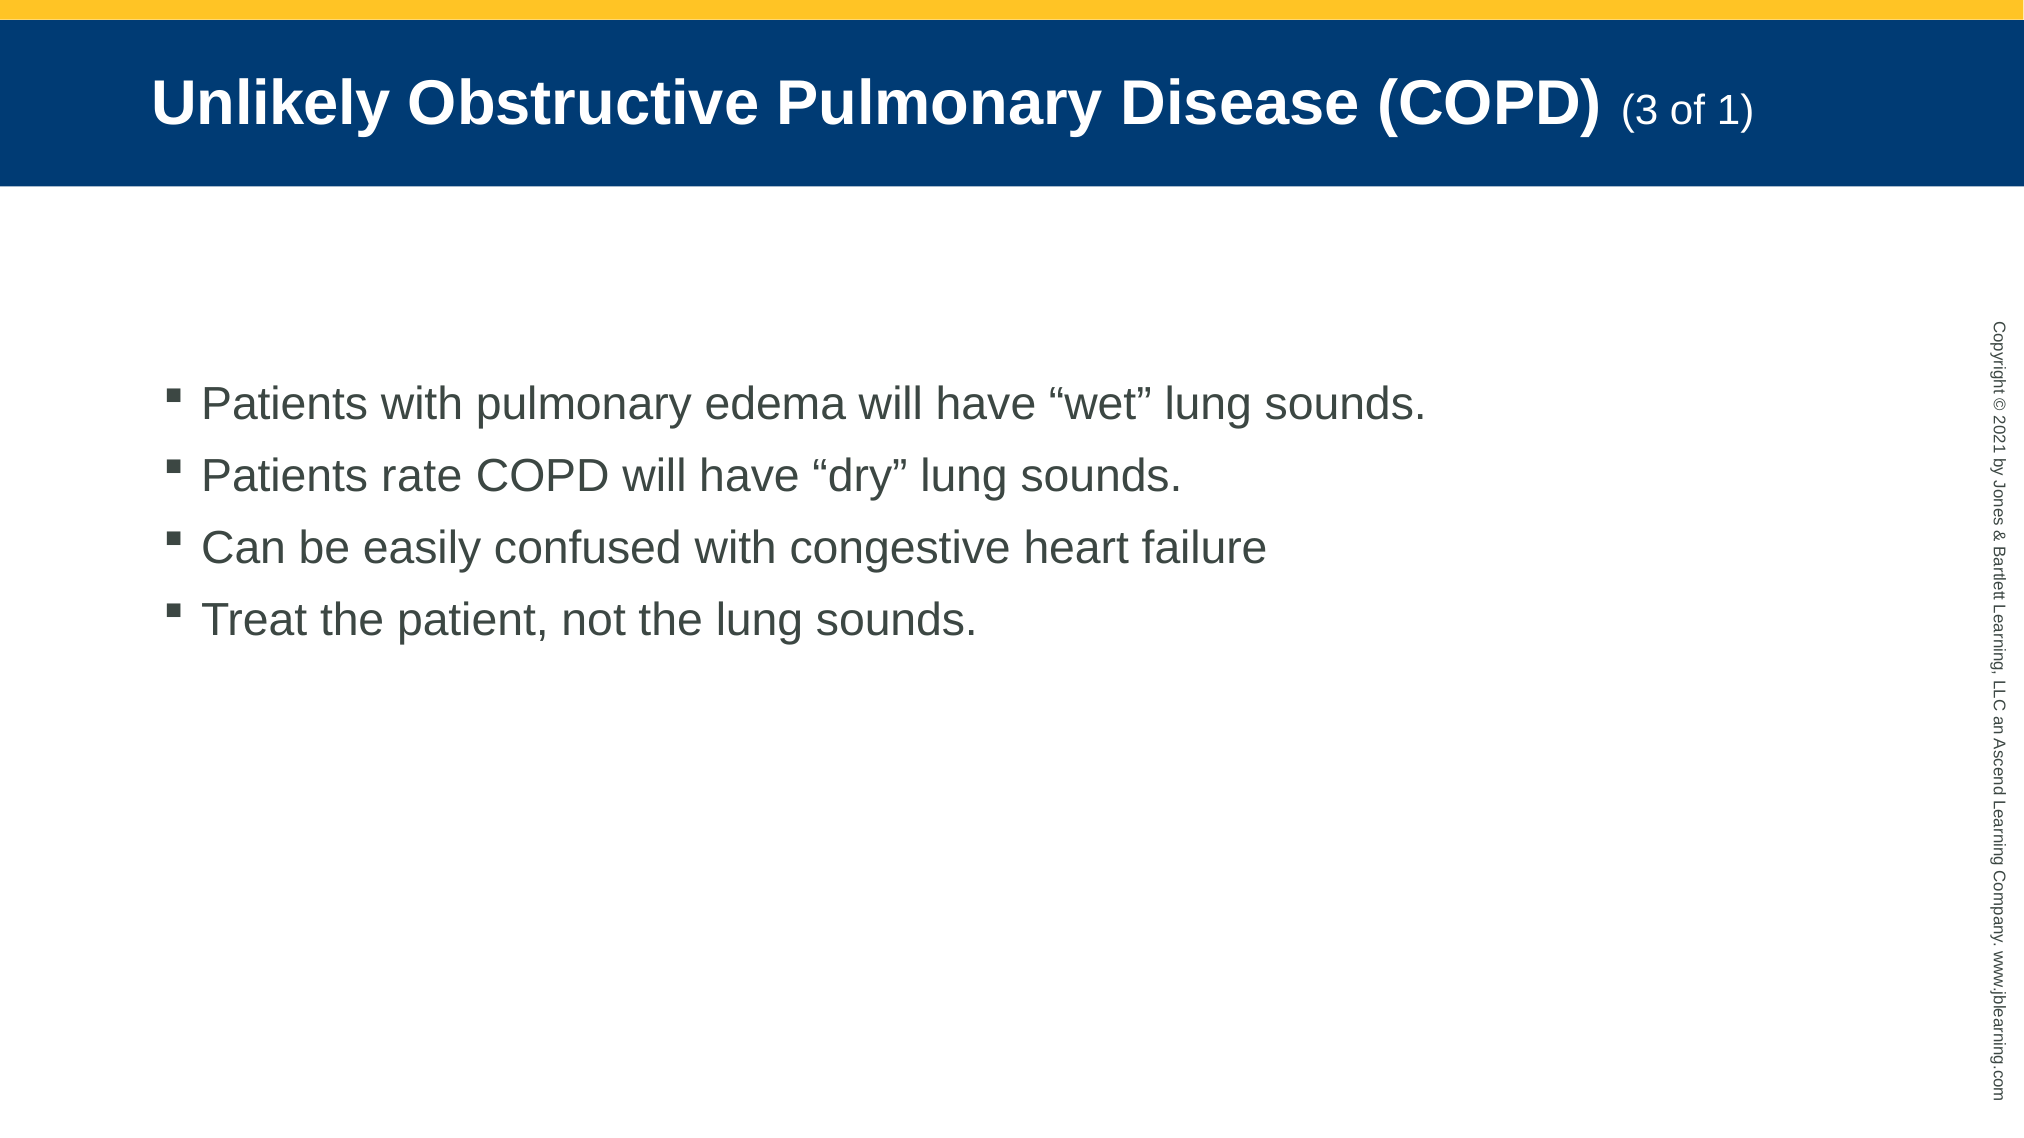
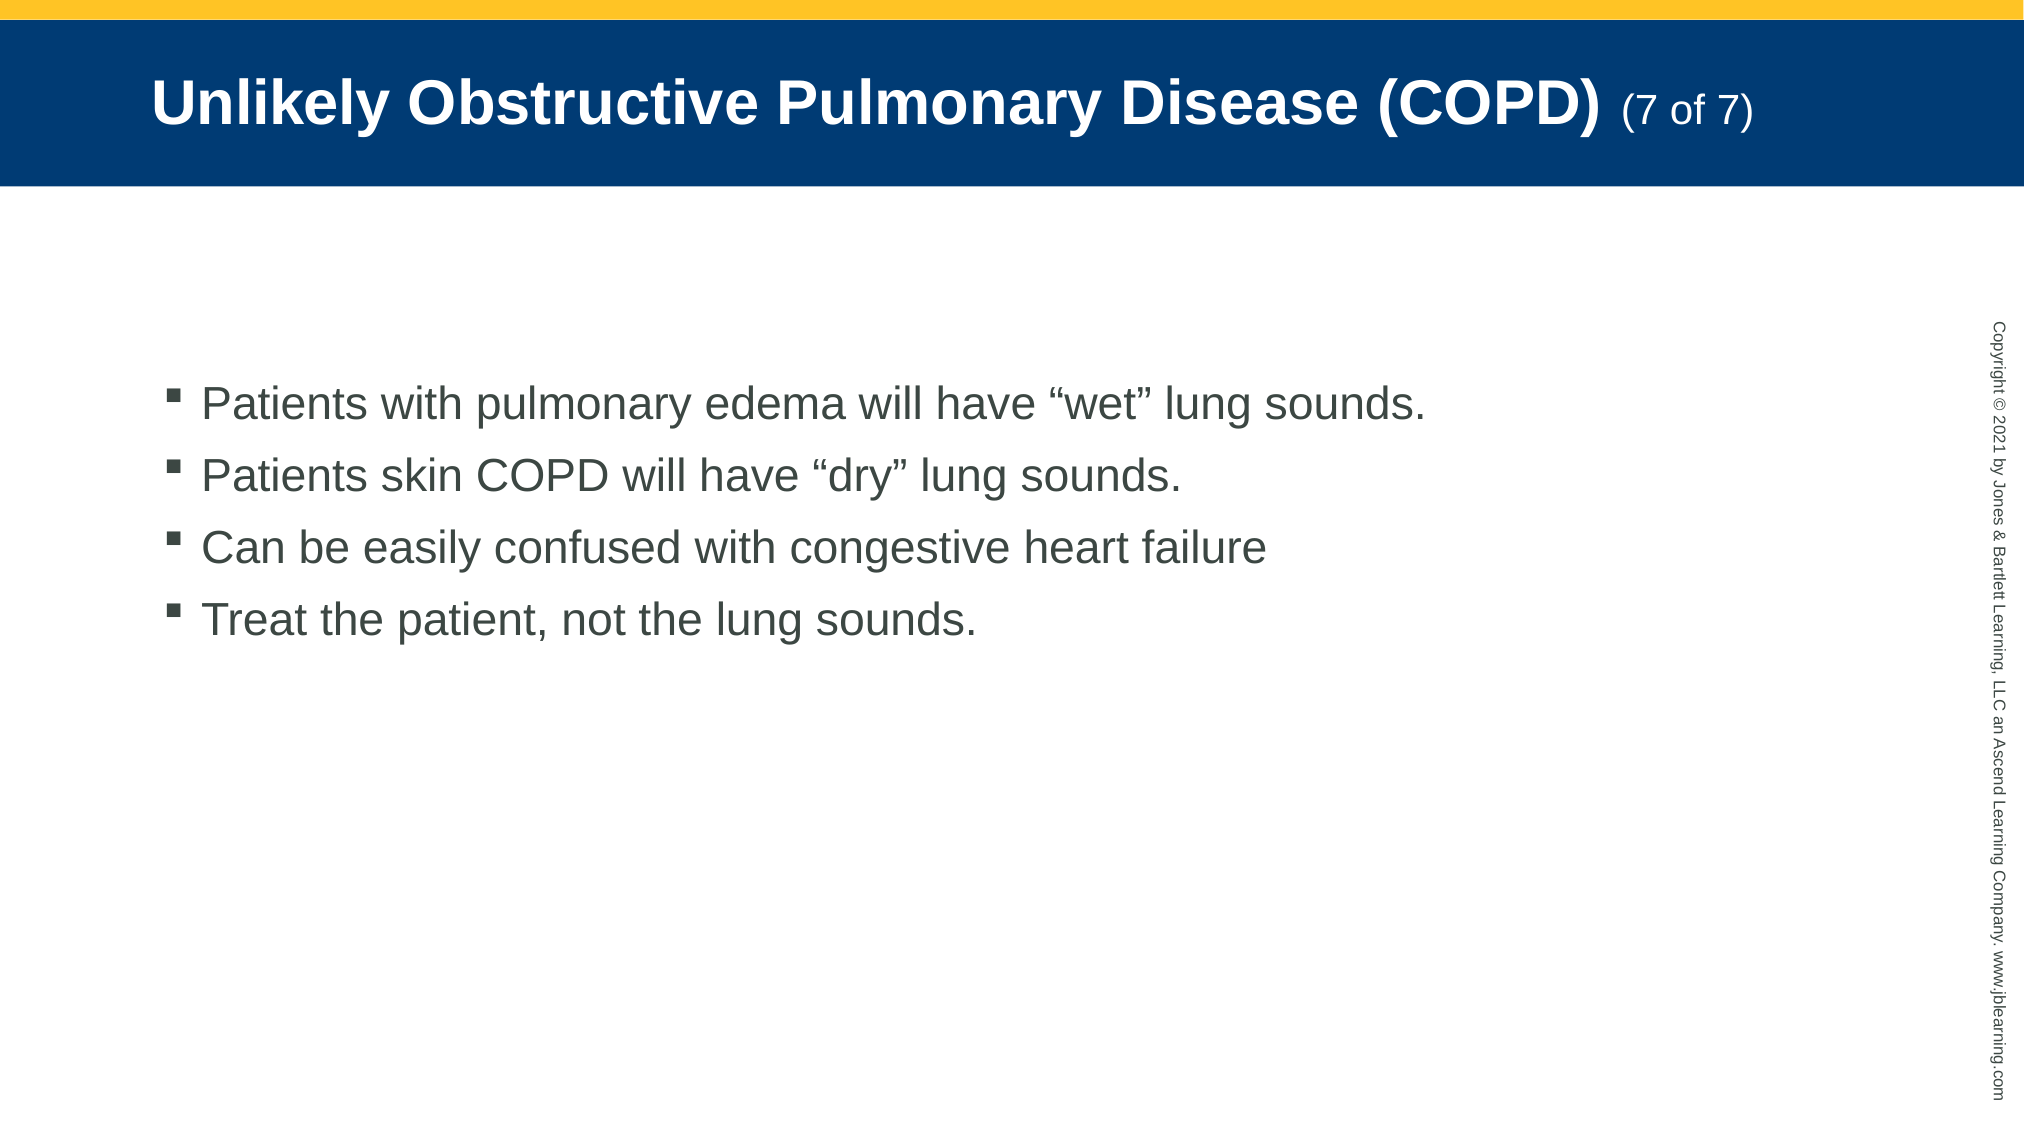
COPD 3: 3 -> 7
of 1: 1 -> 7
rate: rate -> skin
